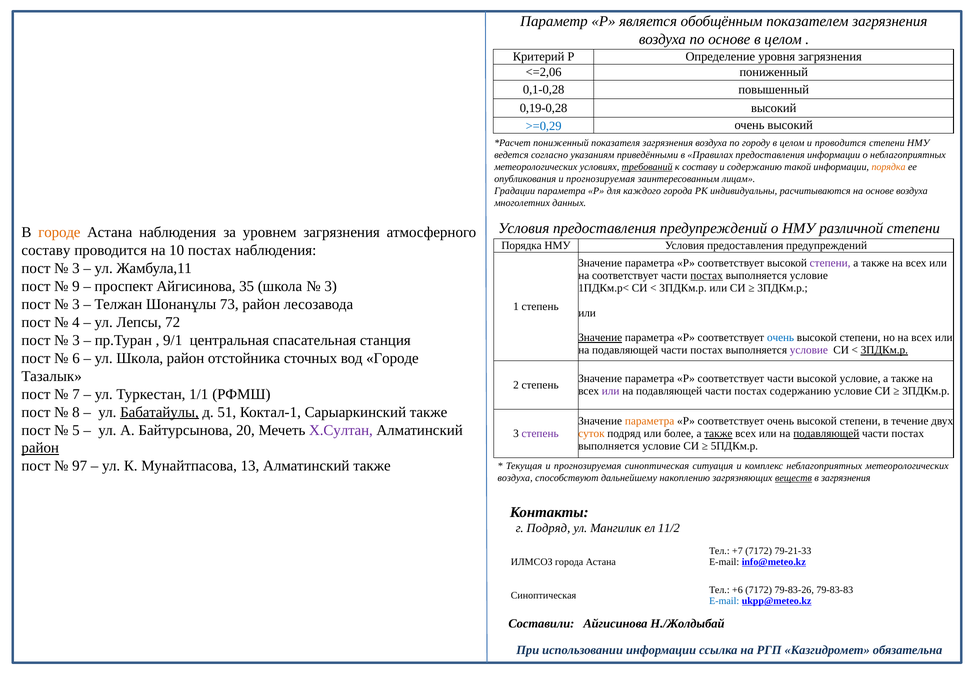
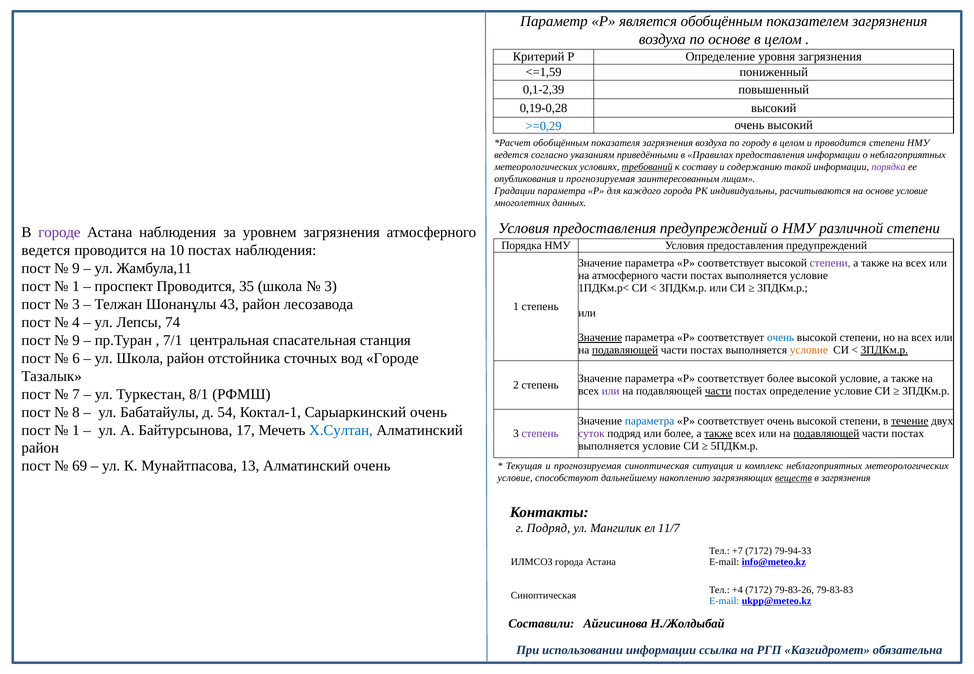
<=2,06: <=2,06 -> <=1,59
0,1-0,28: 0,1-0,28 -> 0,1-2,39
пониженный at (561, 143): пониженный -> обобщённым
порядка at (889, 167) colour: orange -> purple
основе воздуха: воздуха -> условие
городе at (59, 232) colour: orange -> purple
составу at (46, 250): составу -> ведется
3 at (76, 268): 3 -> 9
на соответствует: соответствует -> атмосферного
постах at (707, 276) underline: present -> none
9 at (76, 286): 9 -> 1
проспект Айгисинова: Айгисинова -> Проводится
73: 73 -> 43
72: 72 -> 74
3 at (76, 340): 3 -> 9
9/1: 9/1 -> 7/1
подавляющей at (625, 350) underline: none -> present
условие at (809, 350) colour: purple -> orange
Р соответствует части: части -> более
части at (718, 391) underline: none -> present
постах содержанию: содержанию -> определение
1/1: 1/1 -> 8/1
Бабатайулы underline: present -> none
51: 51 -> 54
Сарыаркинский также: также -> очень
параметра at (650, 421) colour: orange -> blue
течение underline: none -> present
5 at (76, 430): 5 -> 1
20: 20 -> 17
Х.Султан colour: purple -> blue
суток colour: orange -> purple
район at (40, 448) underline: present -> none
97: 97 -> 69
Алматинский также: также -> очень
воздуха at (515, 478): воздуха -> условие
11/2: 11/2 -> 11/7
79-21-33: 79-21-33 -> 79-94-33
+6: +6 -> +4
